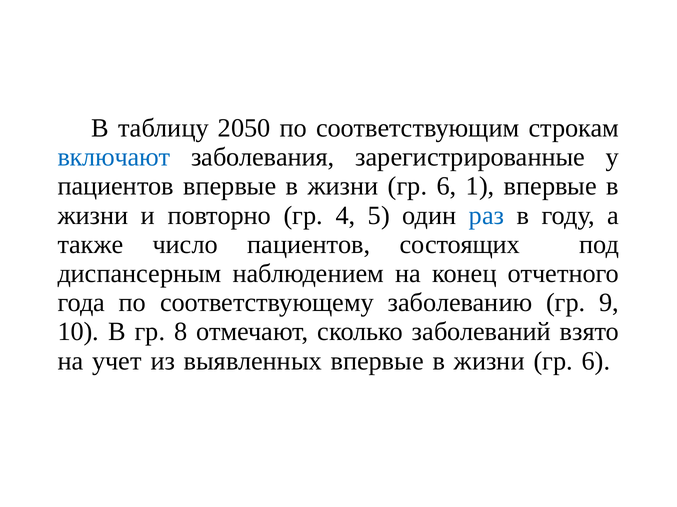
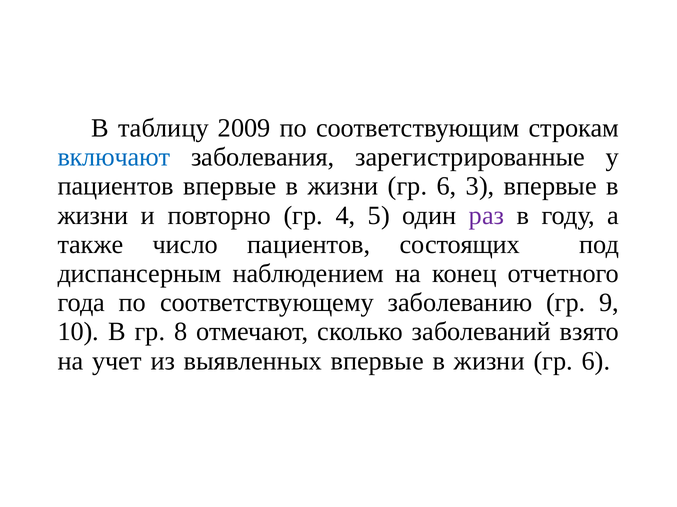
2050: 2050 -> 2009
1: 1 -> 3
раз colour: blue -> purple
